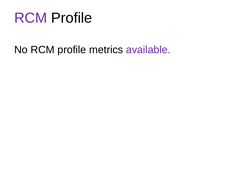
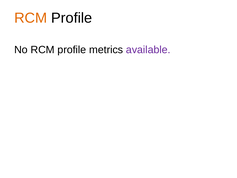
RCM at (31, 18) colour: purple -> orange
